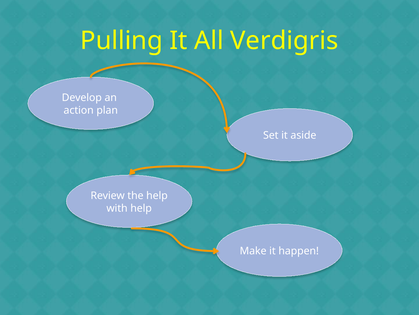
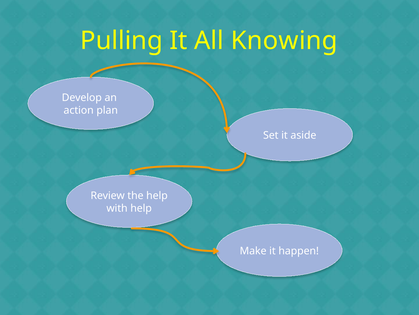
Verdigris: Verdigris -> Knowing
